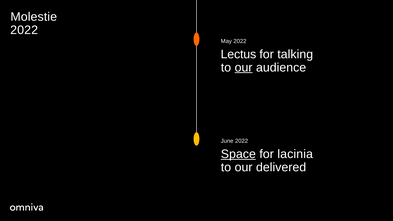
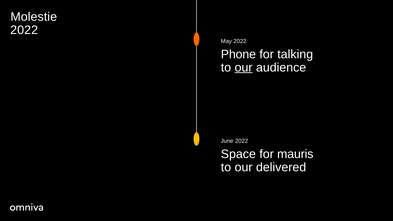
Lectus: Lectus -> Phone
Space underline: present -> none
lacinia: lacinia -> mauris
